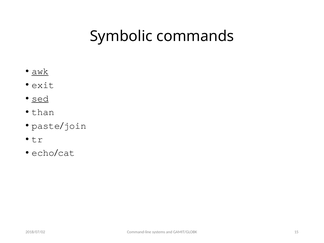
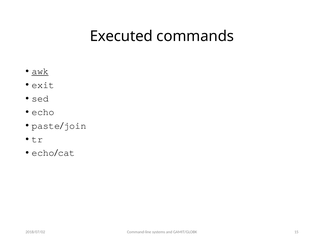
Symbolic: Symbolic -> Executed
sed underline: present -> none
than: than -> echo
